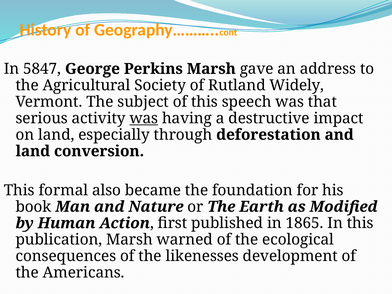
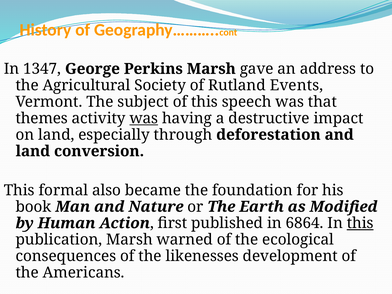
5847: 5847 -> 1347
Widely: Widely -> Events
serious: serious -> themes
1865: 1865 -> 6864
this at (360, 223) underline: none -> present
